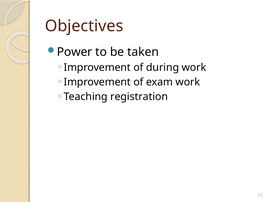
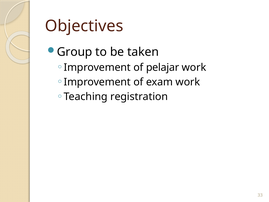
Power: Power -> Group
during: during -> pelajar
